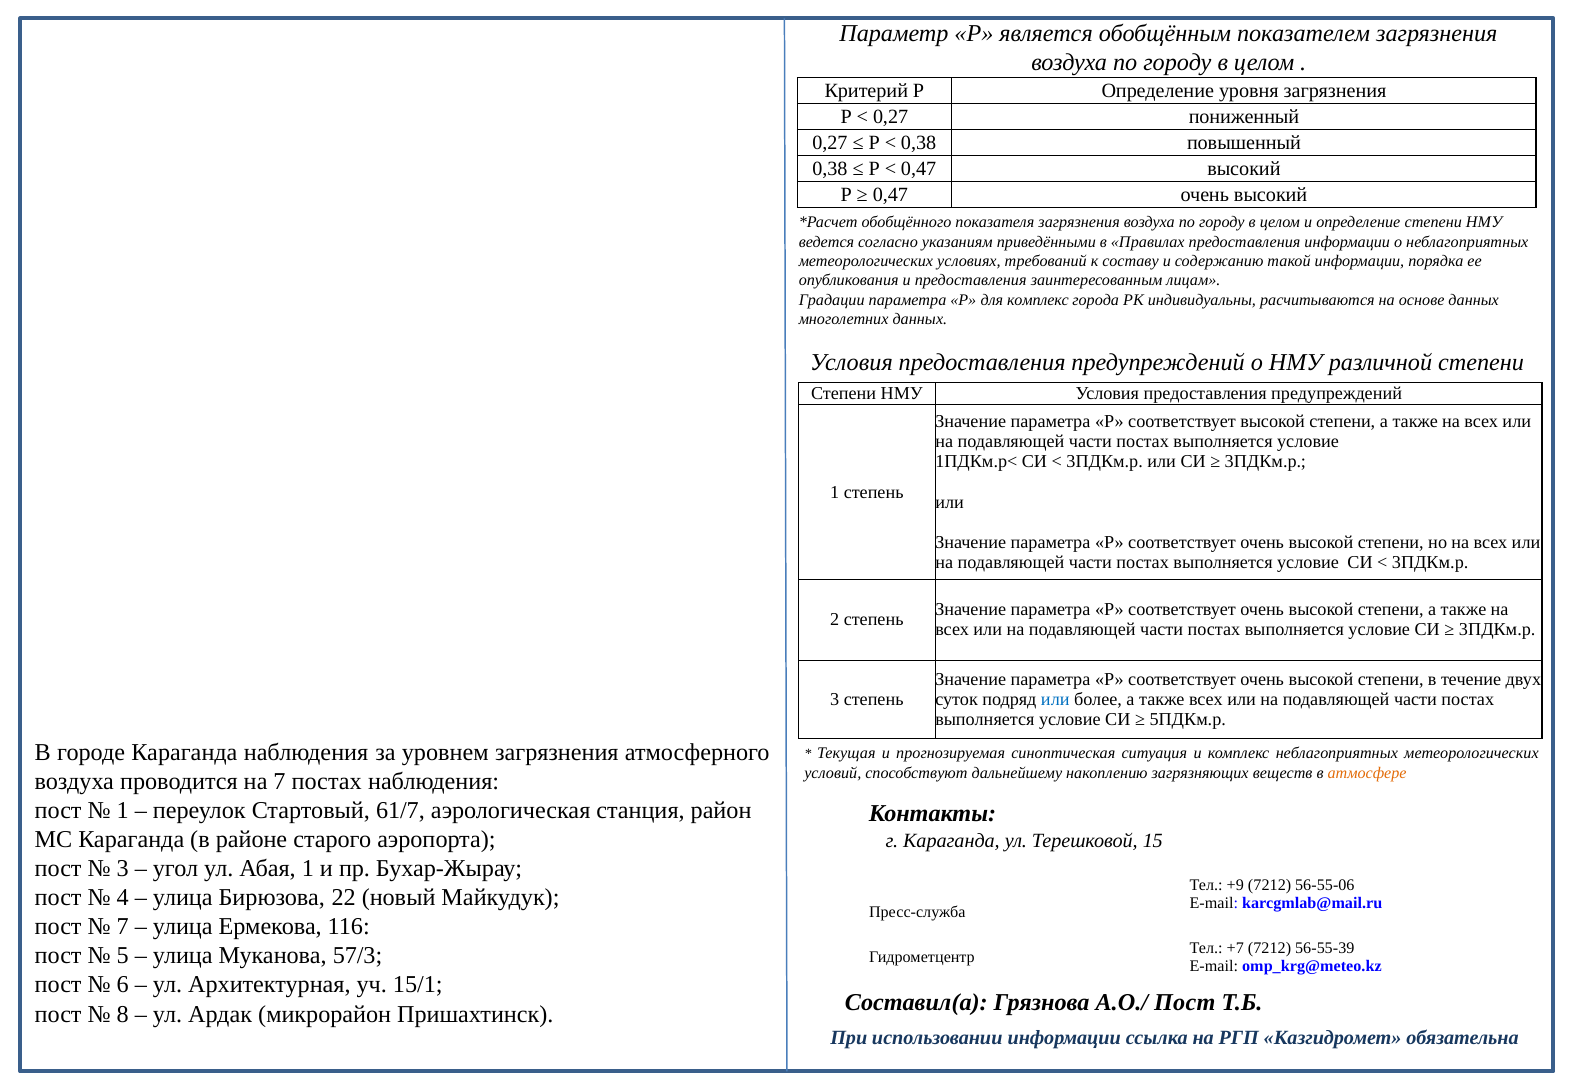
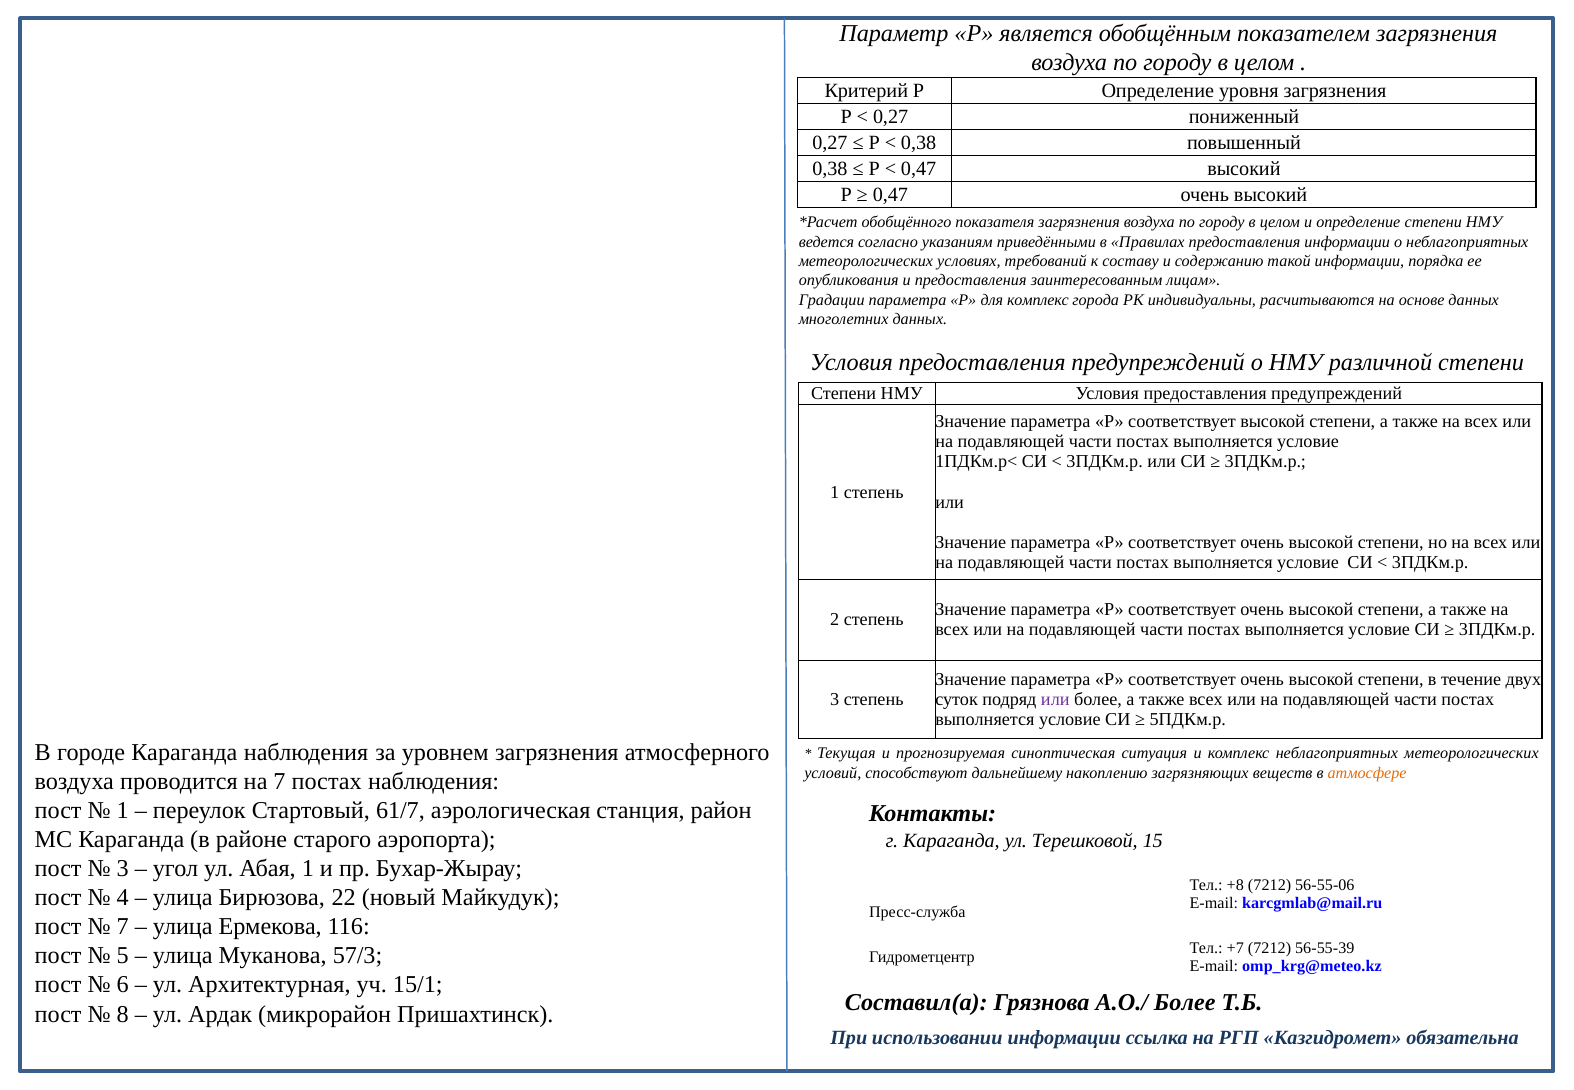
или at (1055, 699) colour: blue -> purple
+9: +9 -> +8
А.О./ Пост: Пост -> Более
